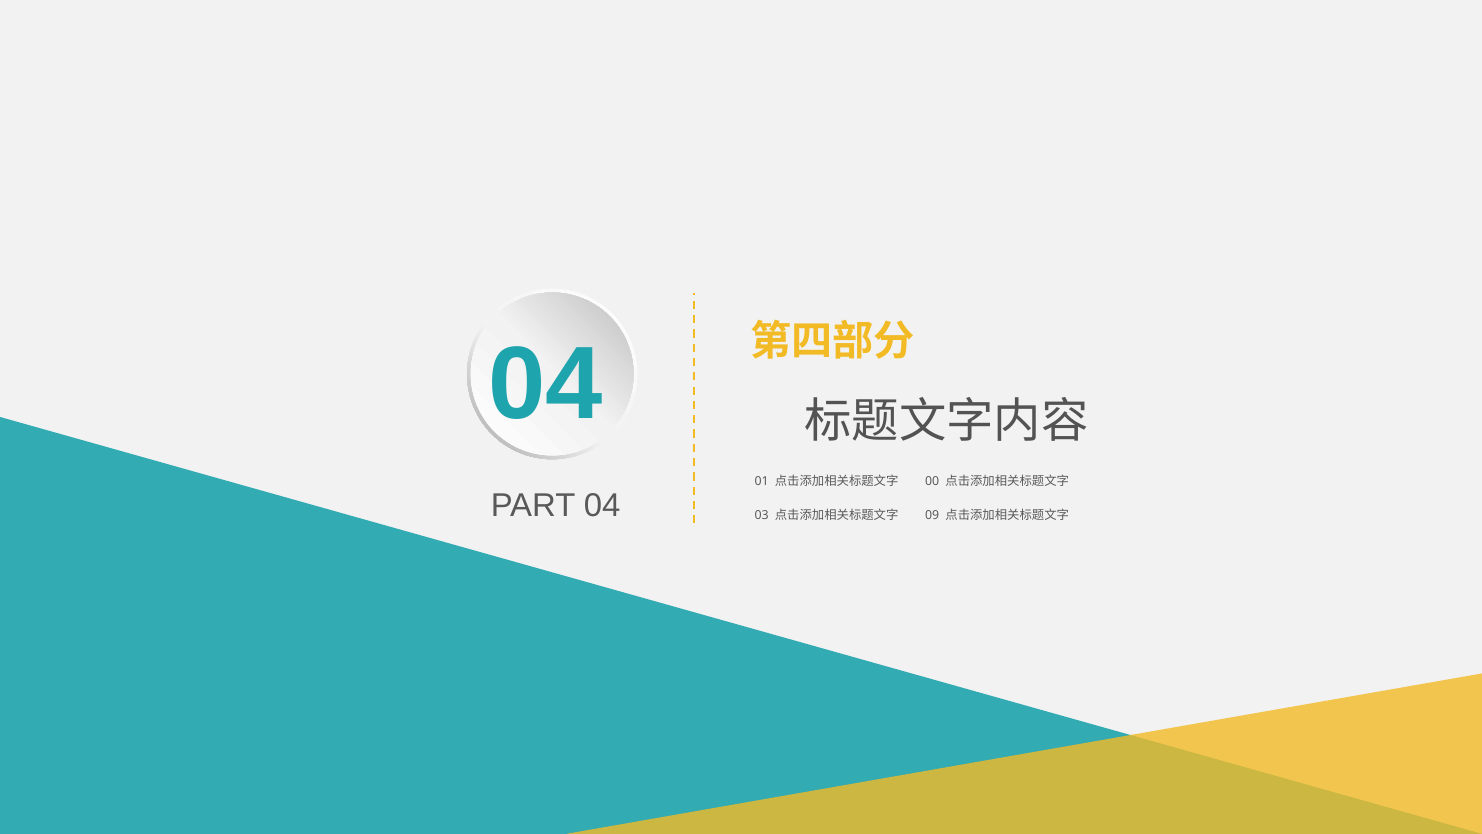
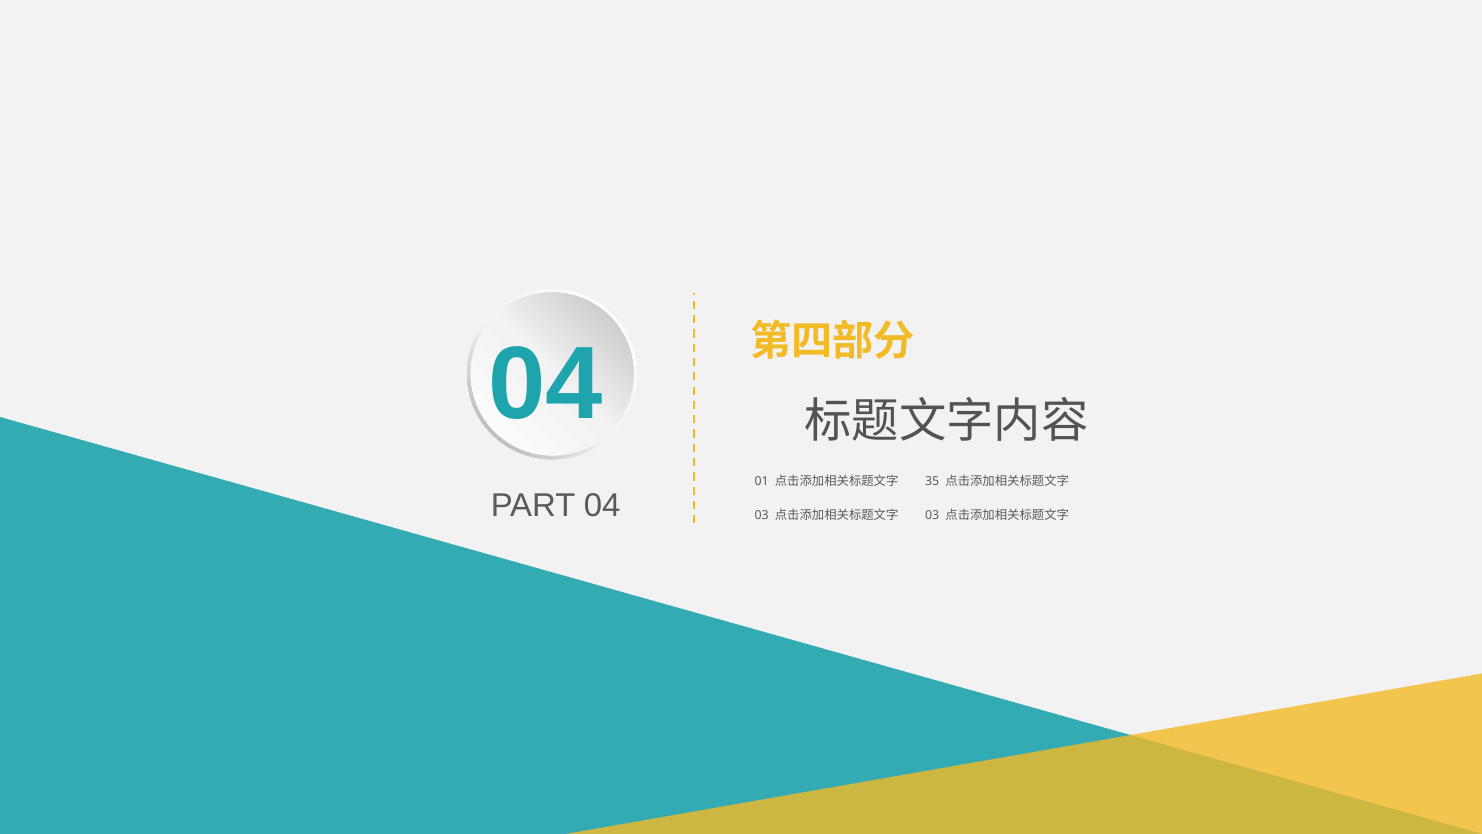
00: 00 -> 35
09 at (932, 515): 09 -> 03
